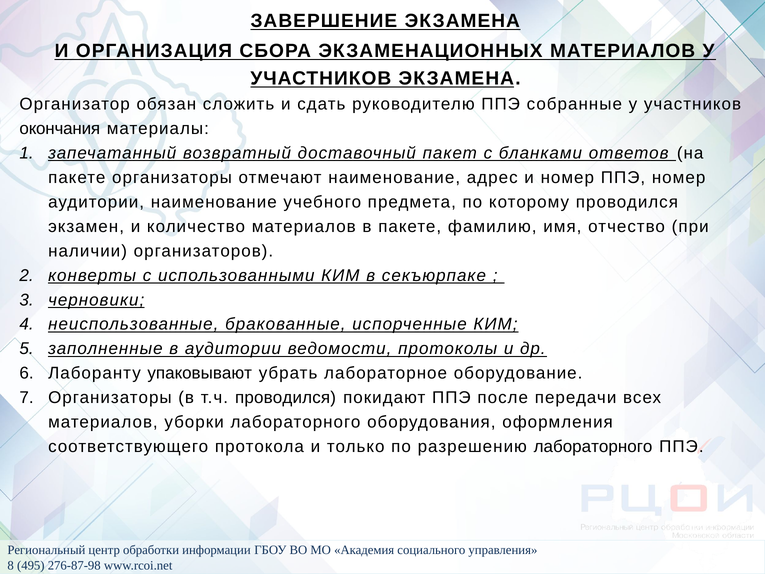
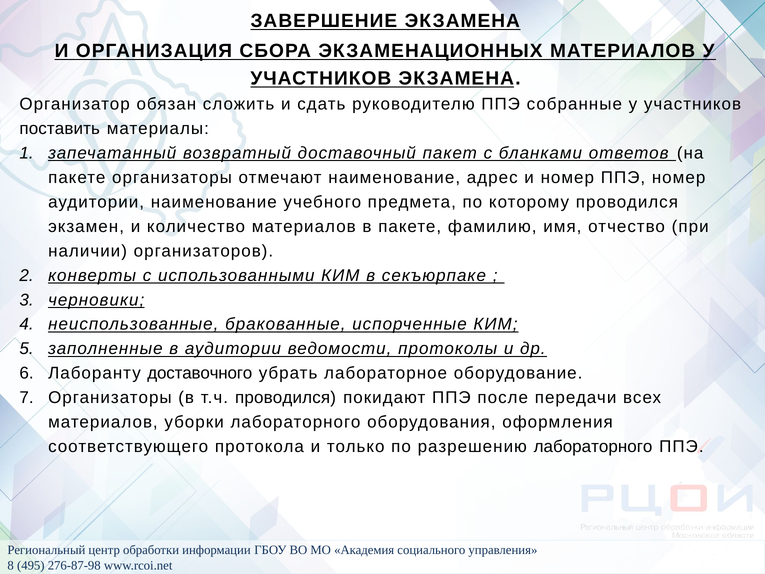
окончания: окончания -> поставить
упаковывают: упаковывают -> доставочного
